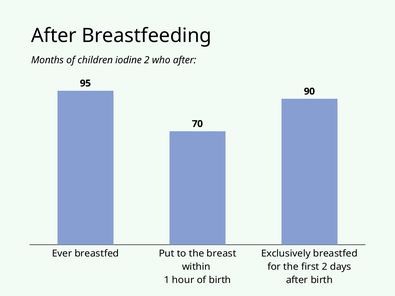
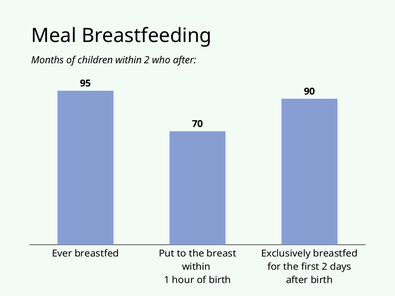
After at (54, 36): After -> Meal
children iodine: iodine -> within
